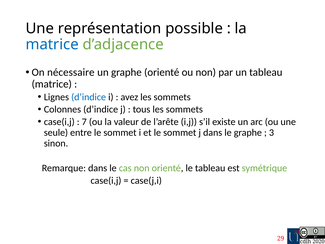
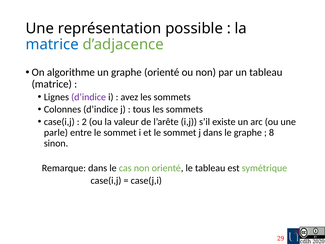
nécessaire: nécessaire -> algorithme
d’indice at (89, 97) colour: blue -> purple
7: 7 -> 2
seule: seule -> parle
3: 3 -> 8
